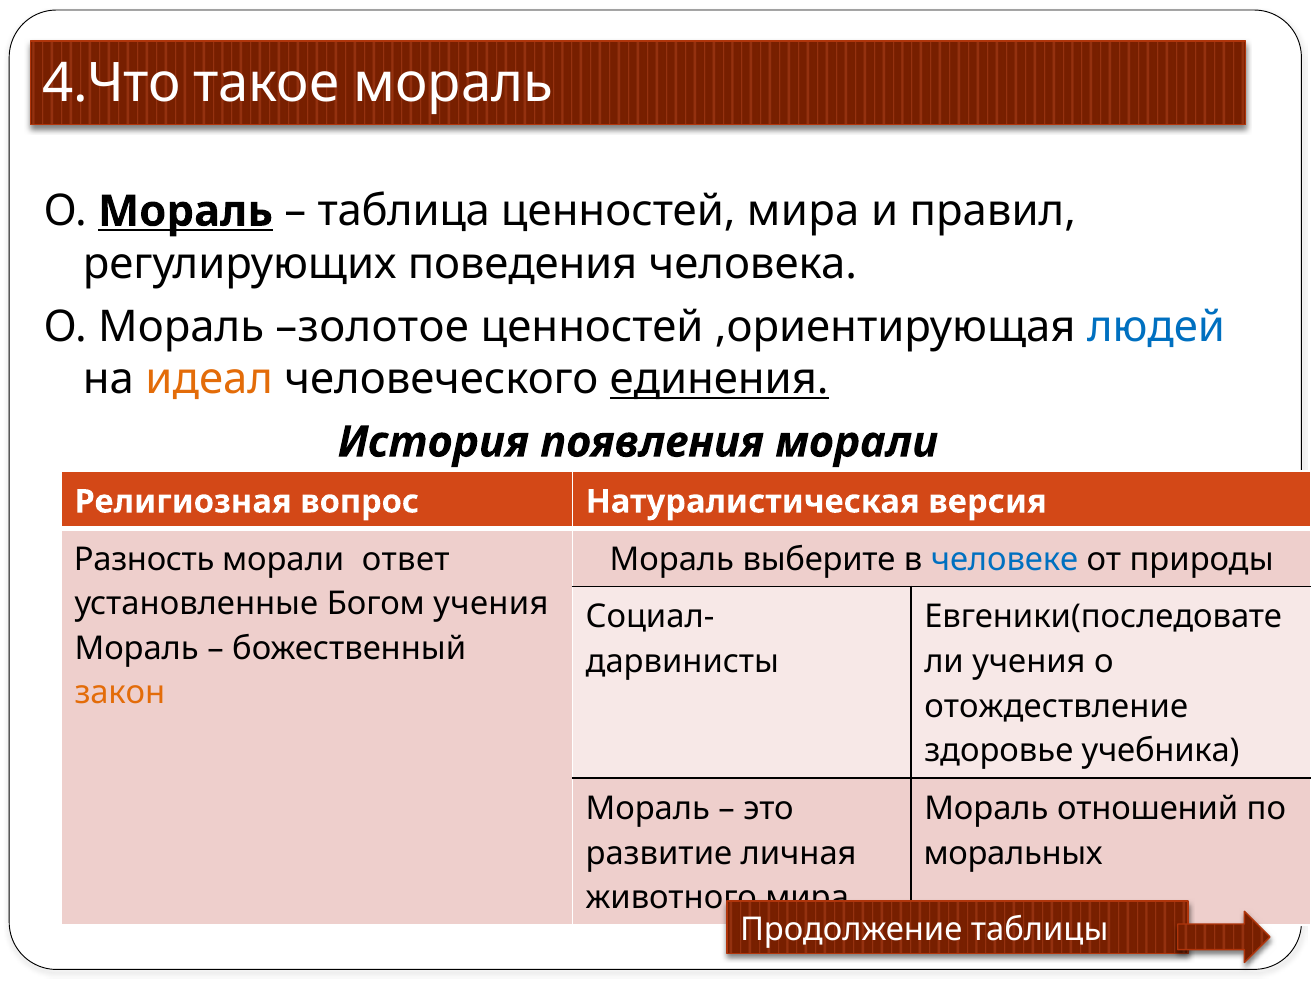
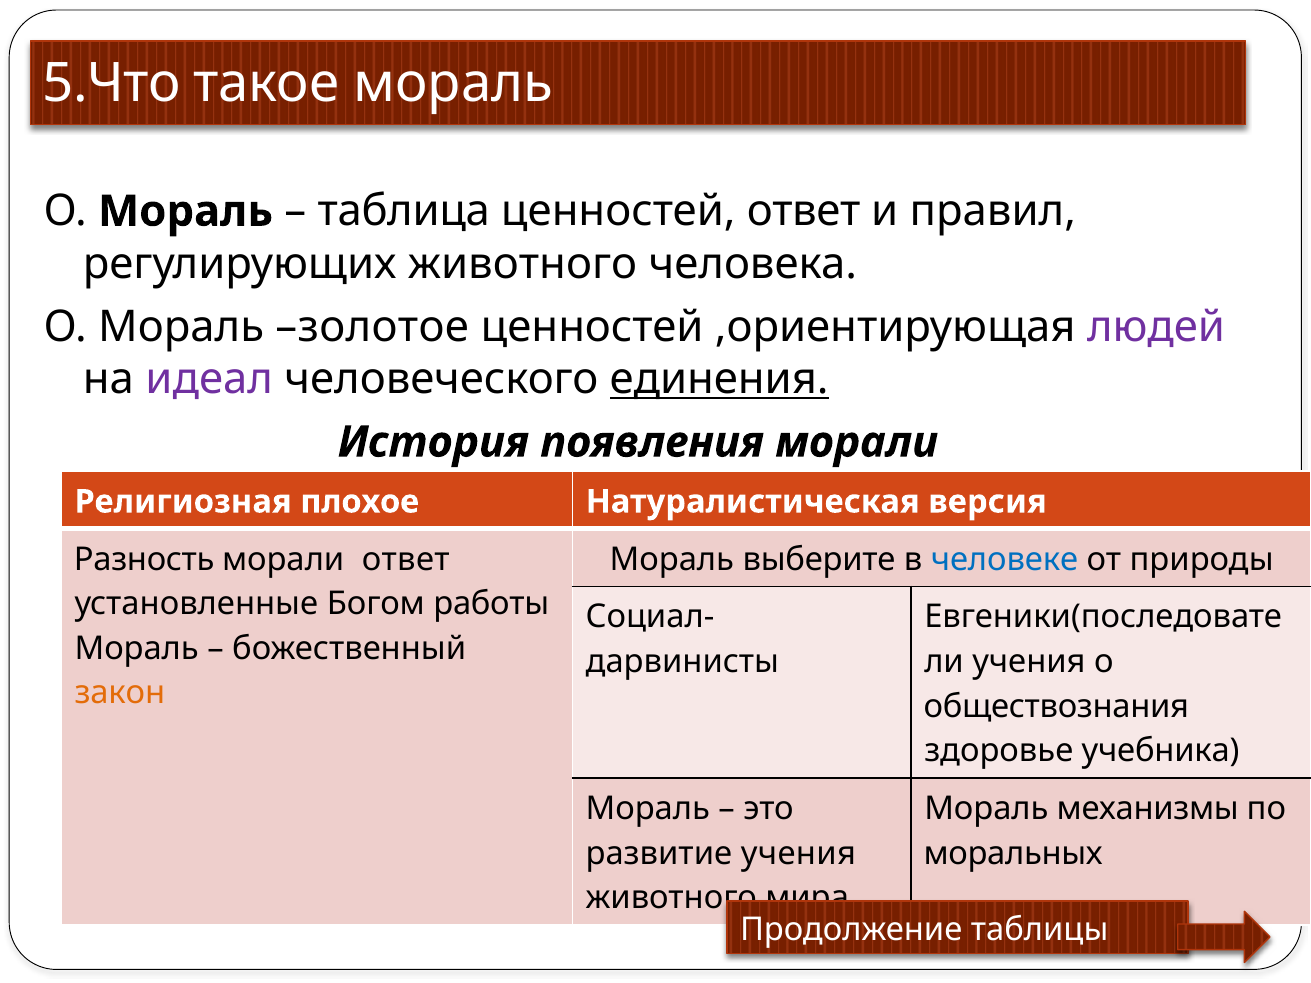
4.Что: 4.Что -> 5.Что
Мораль at (186, 211) underline: present -> none
ценностей мира: мира -> ответ
регулирующих поведения: поведения -> животного
людей colour: blue -> purple
идеал colour: orange -> purple
вопрос: вопрос -> плохое
Богом учения: учения -> работы
отождествление: отождествление -> обществознания
отношений: отношений -> механизмы
развитие личная: личная -> учения
